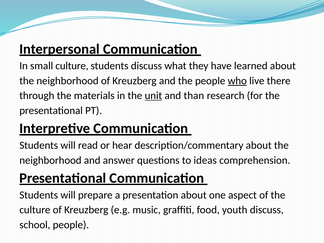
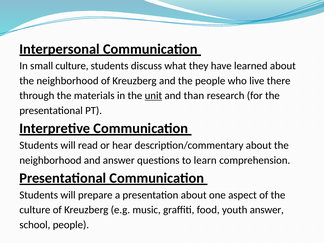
who underline: present -> none
ideas: ideas -> learn
youth discuss: discuss -> answer
